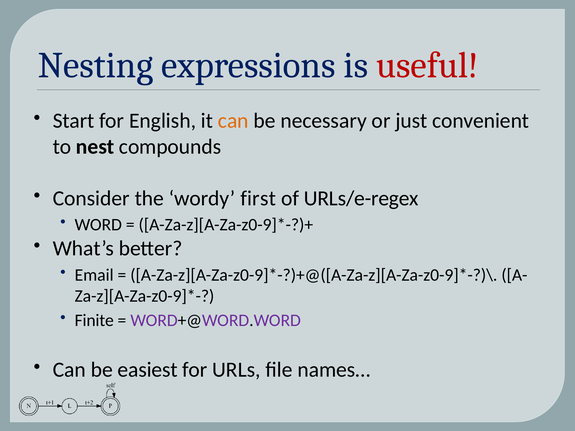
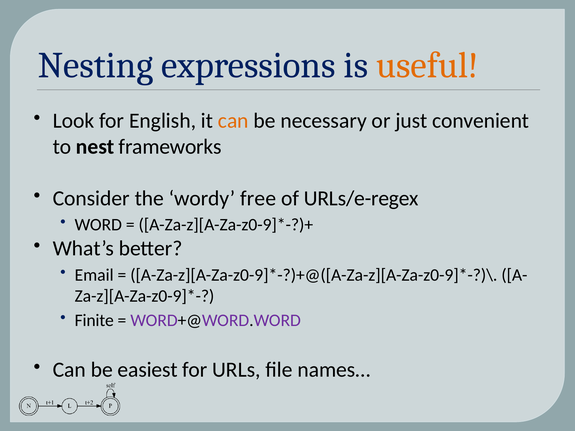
useful colour: red -> orange
Start: Start -> Look
compounds: compounds -> frameworks
first: first -> free
